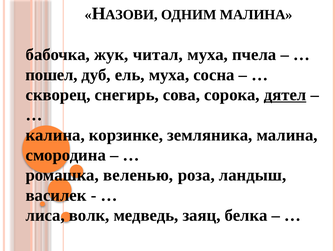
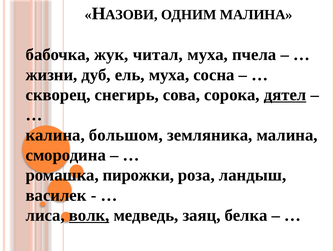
пошел: пошел -> жизни
корзинке: корзинке -> большом
веленью: веленью -> пирожки
волк underline: none -> present
